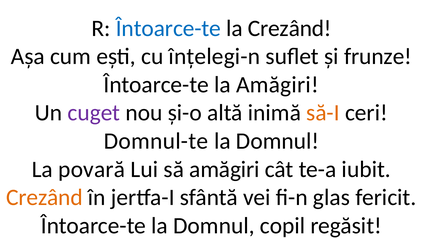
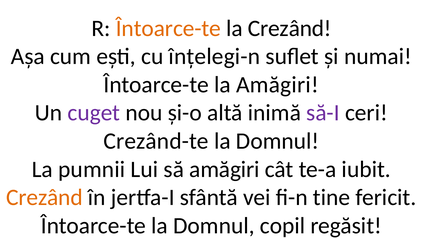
Întoarce-te at (168, 28) colour: blue -> orange
frunze: frunze -> numai
să-I colour: orange -> purple
Domnul-te: Domnul-te -> Crezând-te
povară: povară -> pumnii
glas: glas -> tine
